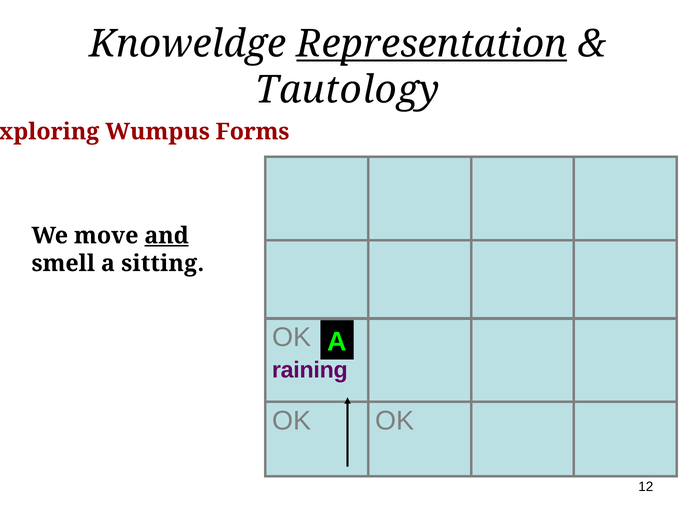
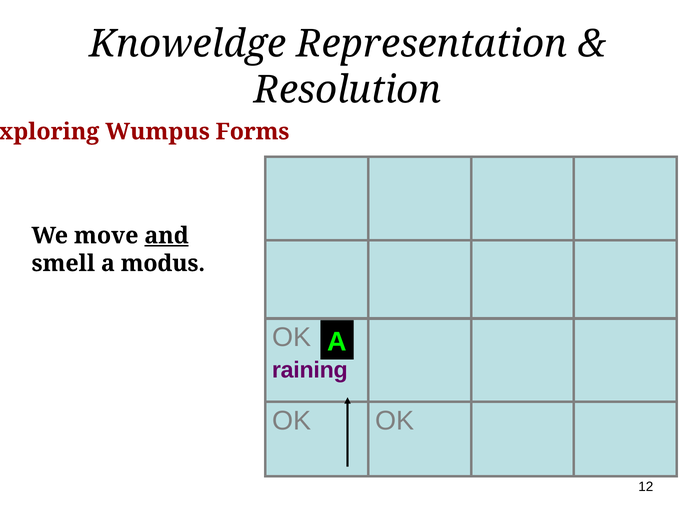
Representation underline: present -> none
Tautology: Tautology -> Resolution
sitting: sitting -> modus
